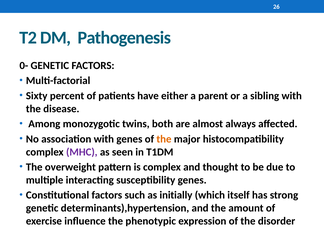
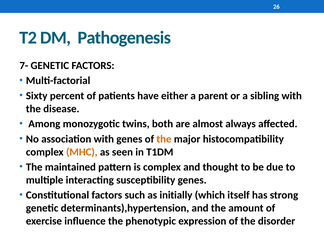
0-: 0- -> 7-
MHC colour: purple -> orange
overweight: overweight -> maintained
